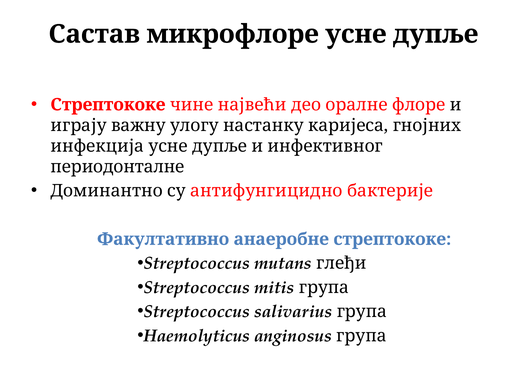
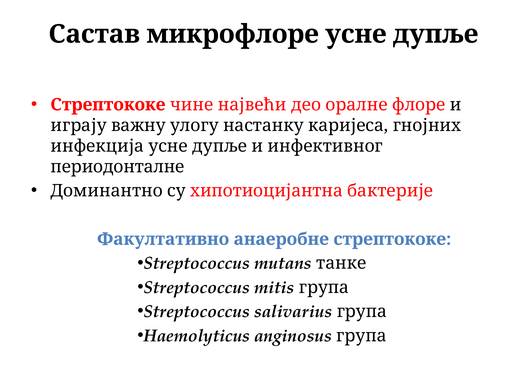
антифунгицидно: антифунгицидно -> хипотиоцијантна
глеђи: глеђи -> танке
